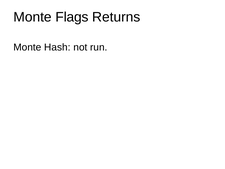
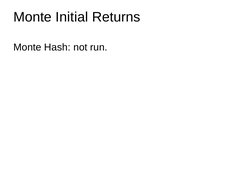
Flags: Flags -> Initial
